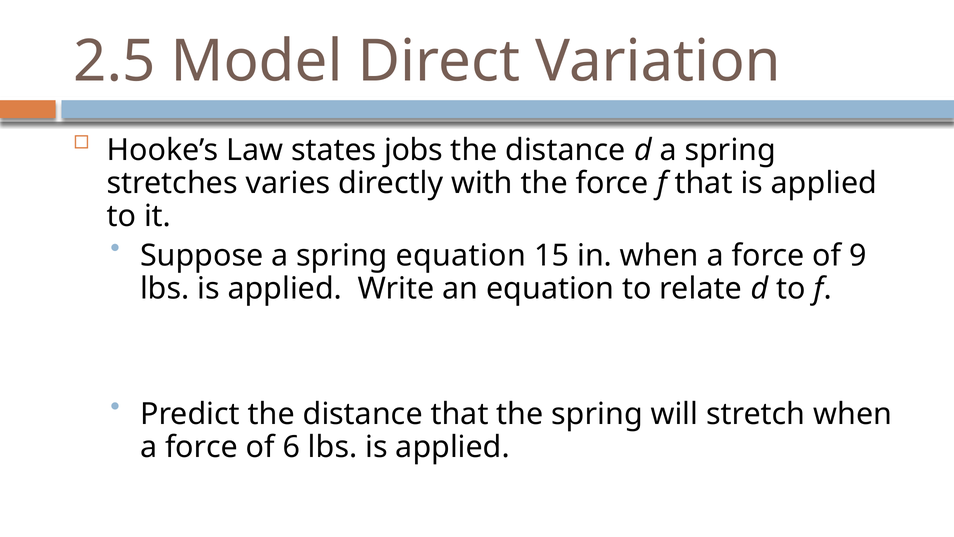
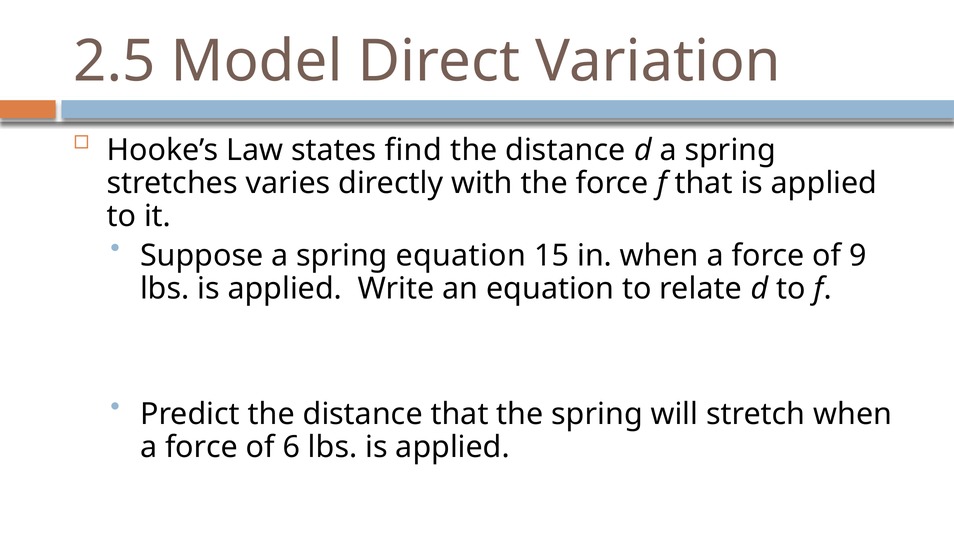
jobs: jobs -> find
